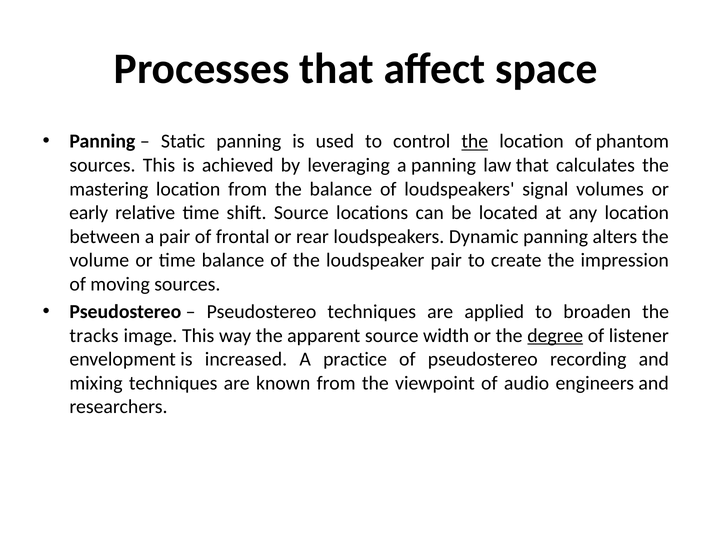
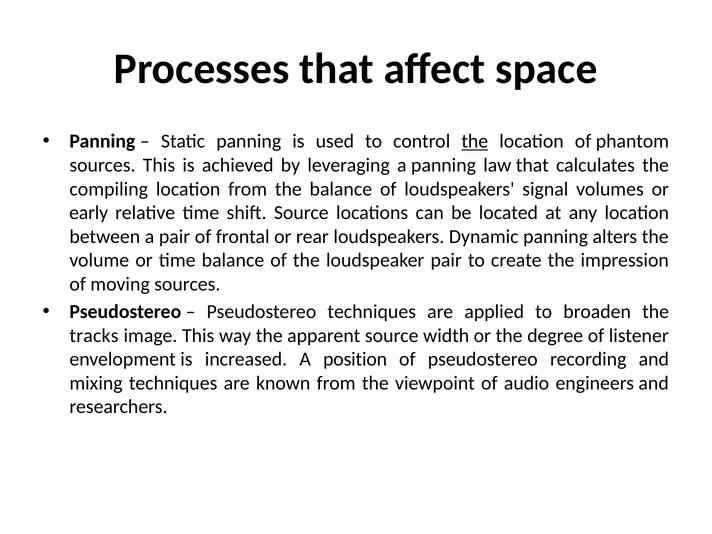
mastering: mastering -> compiling
degree underline: present -> none
practice: practice -> position
